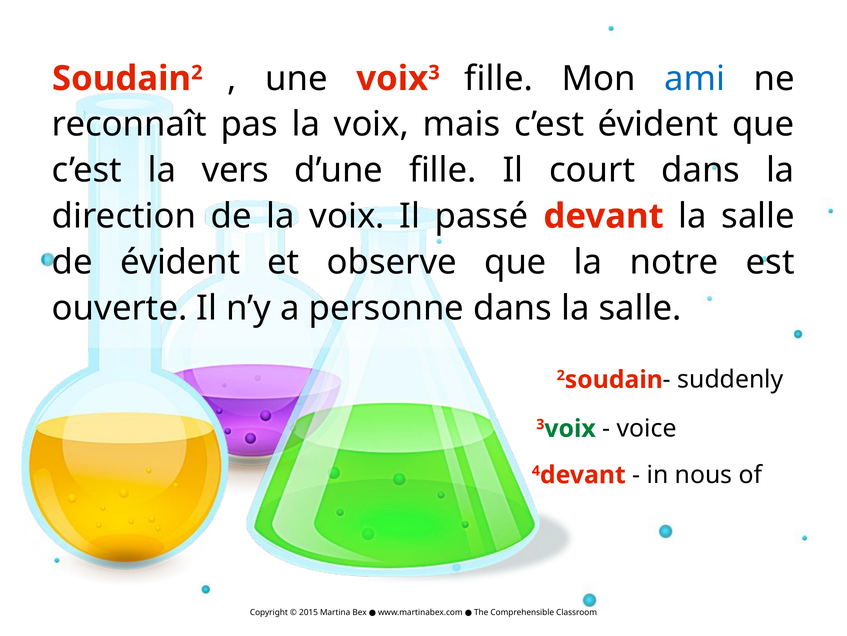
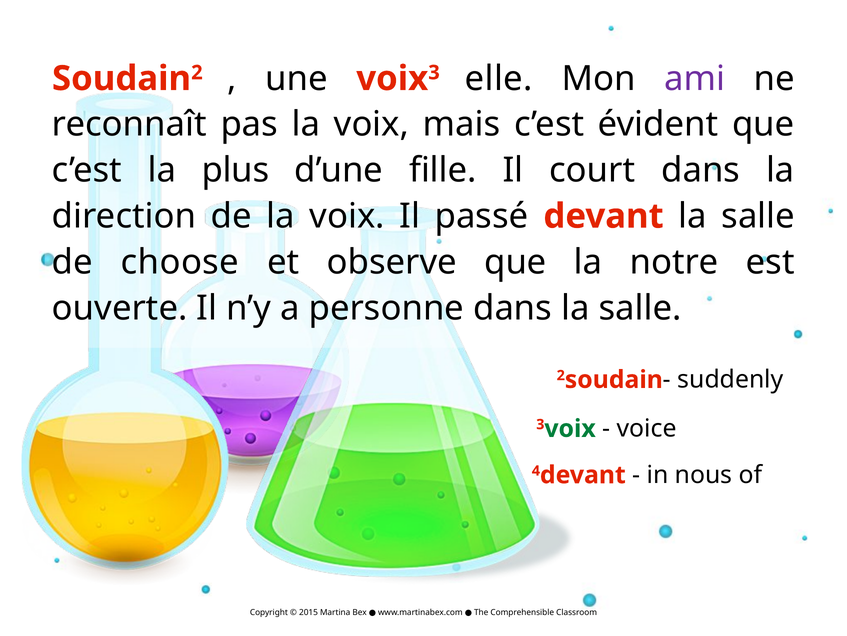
fille at (499, 78): fille -> elle
ami colour: blue -> purple
vers: vers -> plus
de évident: évident -> choose
